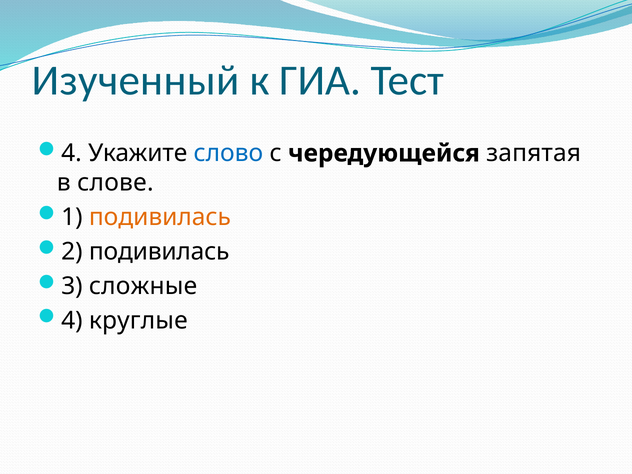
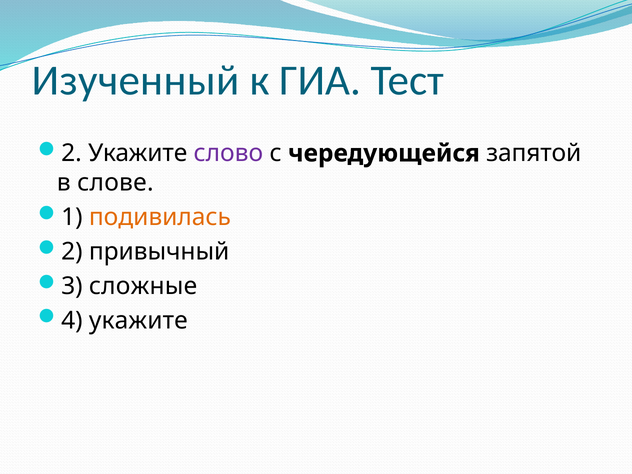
4 at (71, 153): 4 -> 2
слово colour: blue -> purple
запятая: запятая -> запятой
2 подивилась: подивилась -> привычный
4 круглые: круглые -> укажите
